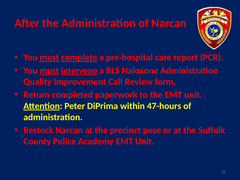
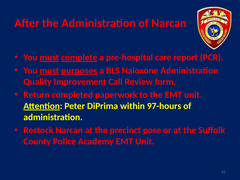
intervene: intervene -> purposes
47-hours: 47-hours -> 97-hours
